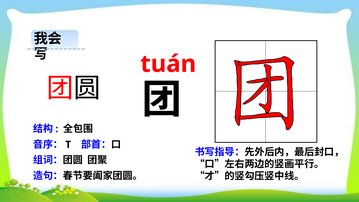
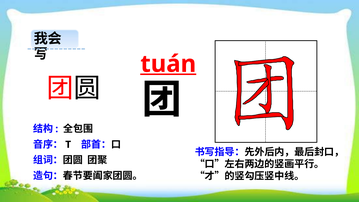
tuán underline: none -> present
